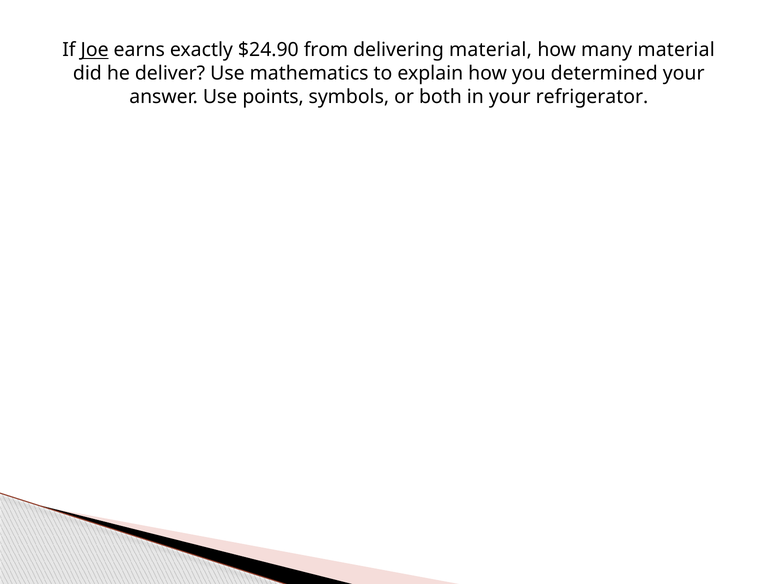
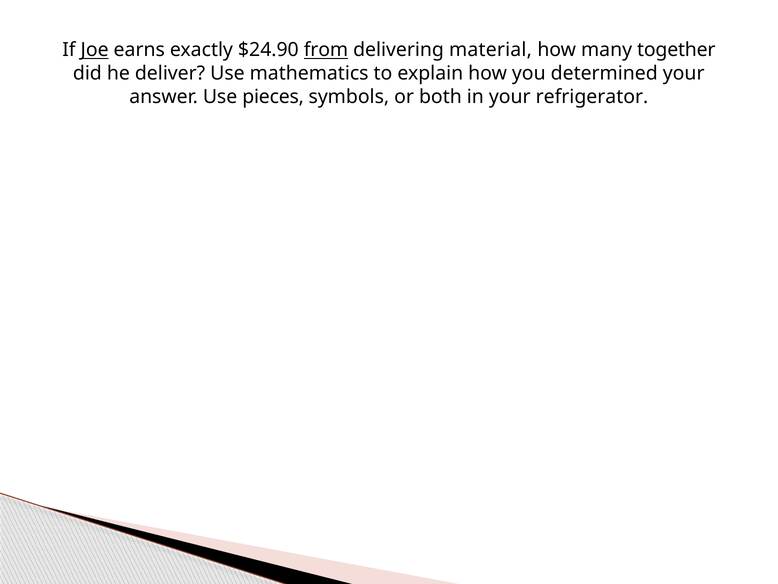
from underline: none -> present
many material: material -> together
points: points -> pieces
